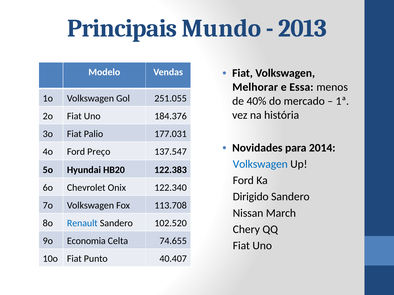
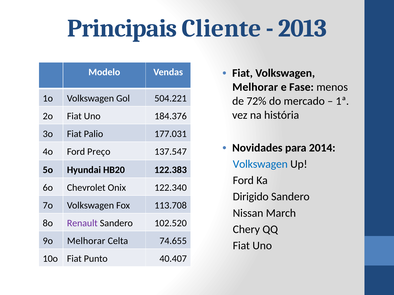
Mundo: Mundo -> Cliente
Essa: Essa -> Fase
251.055: 251.055 -> 504.221
40%: 40% -> 72%
Renault colour: blue -> purple
9o Economia: Economia -> Melhorar
